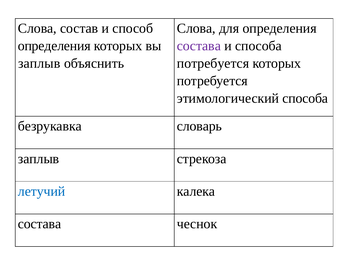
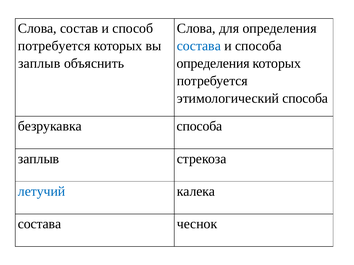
определения at (54, 46): определения -> потребуется
состава at (199, 46) colour: purple -> blue
потребуется at (213, 63): потребуется -> определения
безрукавка словарь: словарь -> способа
